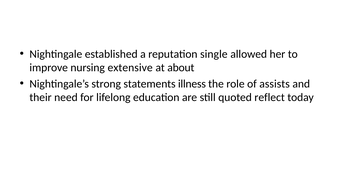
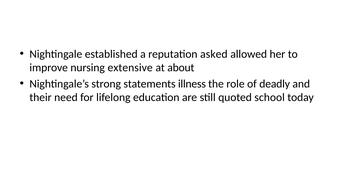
single: single -> asked
assists: assists -> deadly
reflect: reflect -> school
